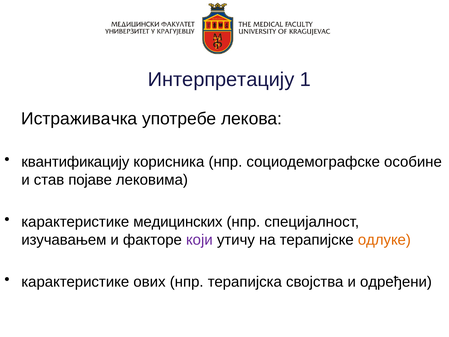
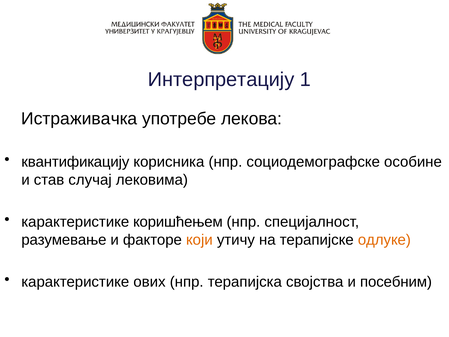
појаве: појаве -> случај
медицинских: медицинских -> коришћењем
изучавањем: изучавањем -> разумевање
који colour: purple -> orange
одређени: одређени -> посебним
